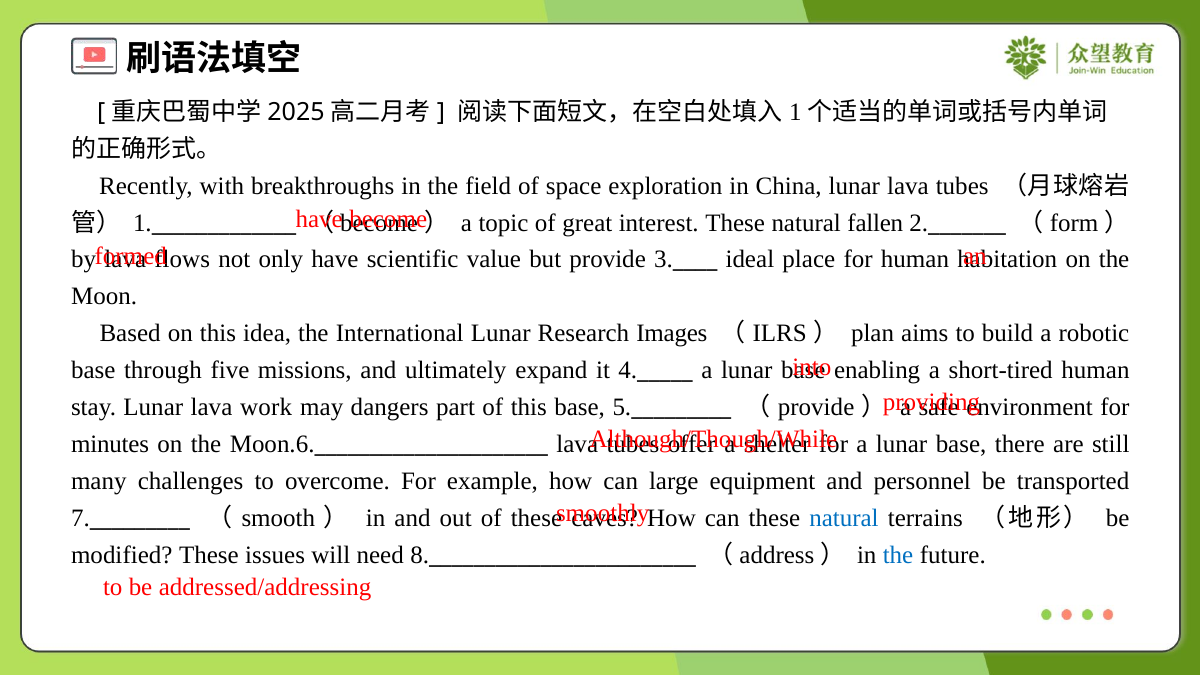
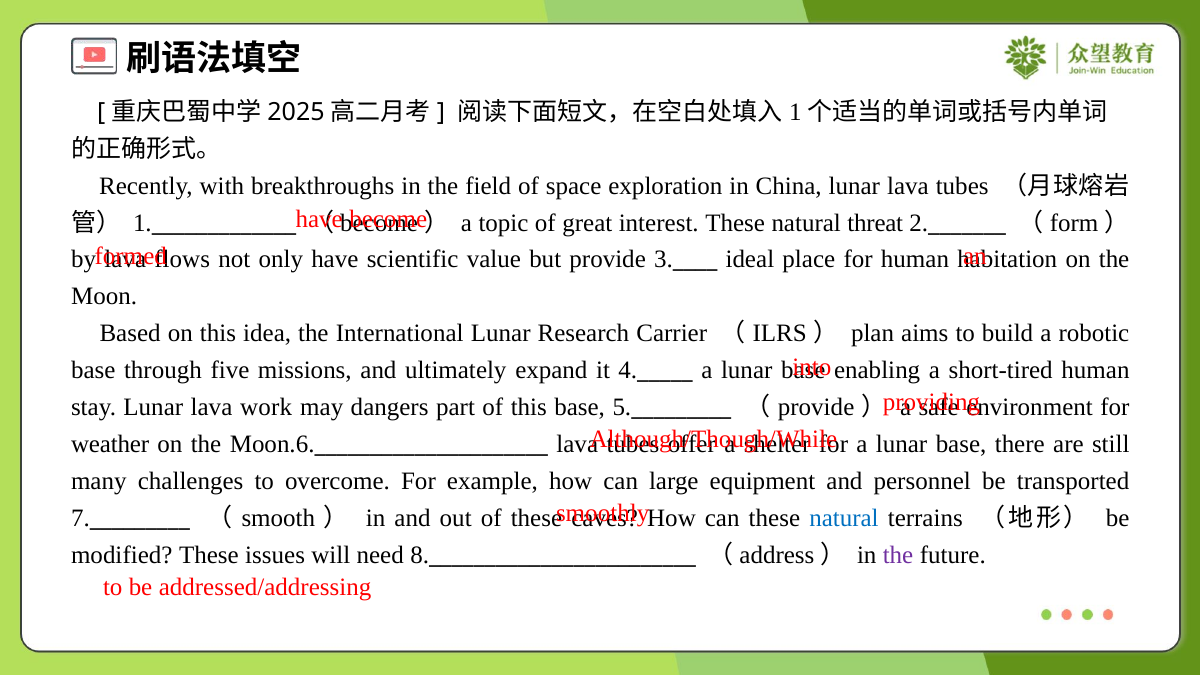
fallen: fallen -> threat
Images: Images -> Carrier
minutes: minutes -> weather
the at (898, 555) colour: blue -> purple
